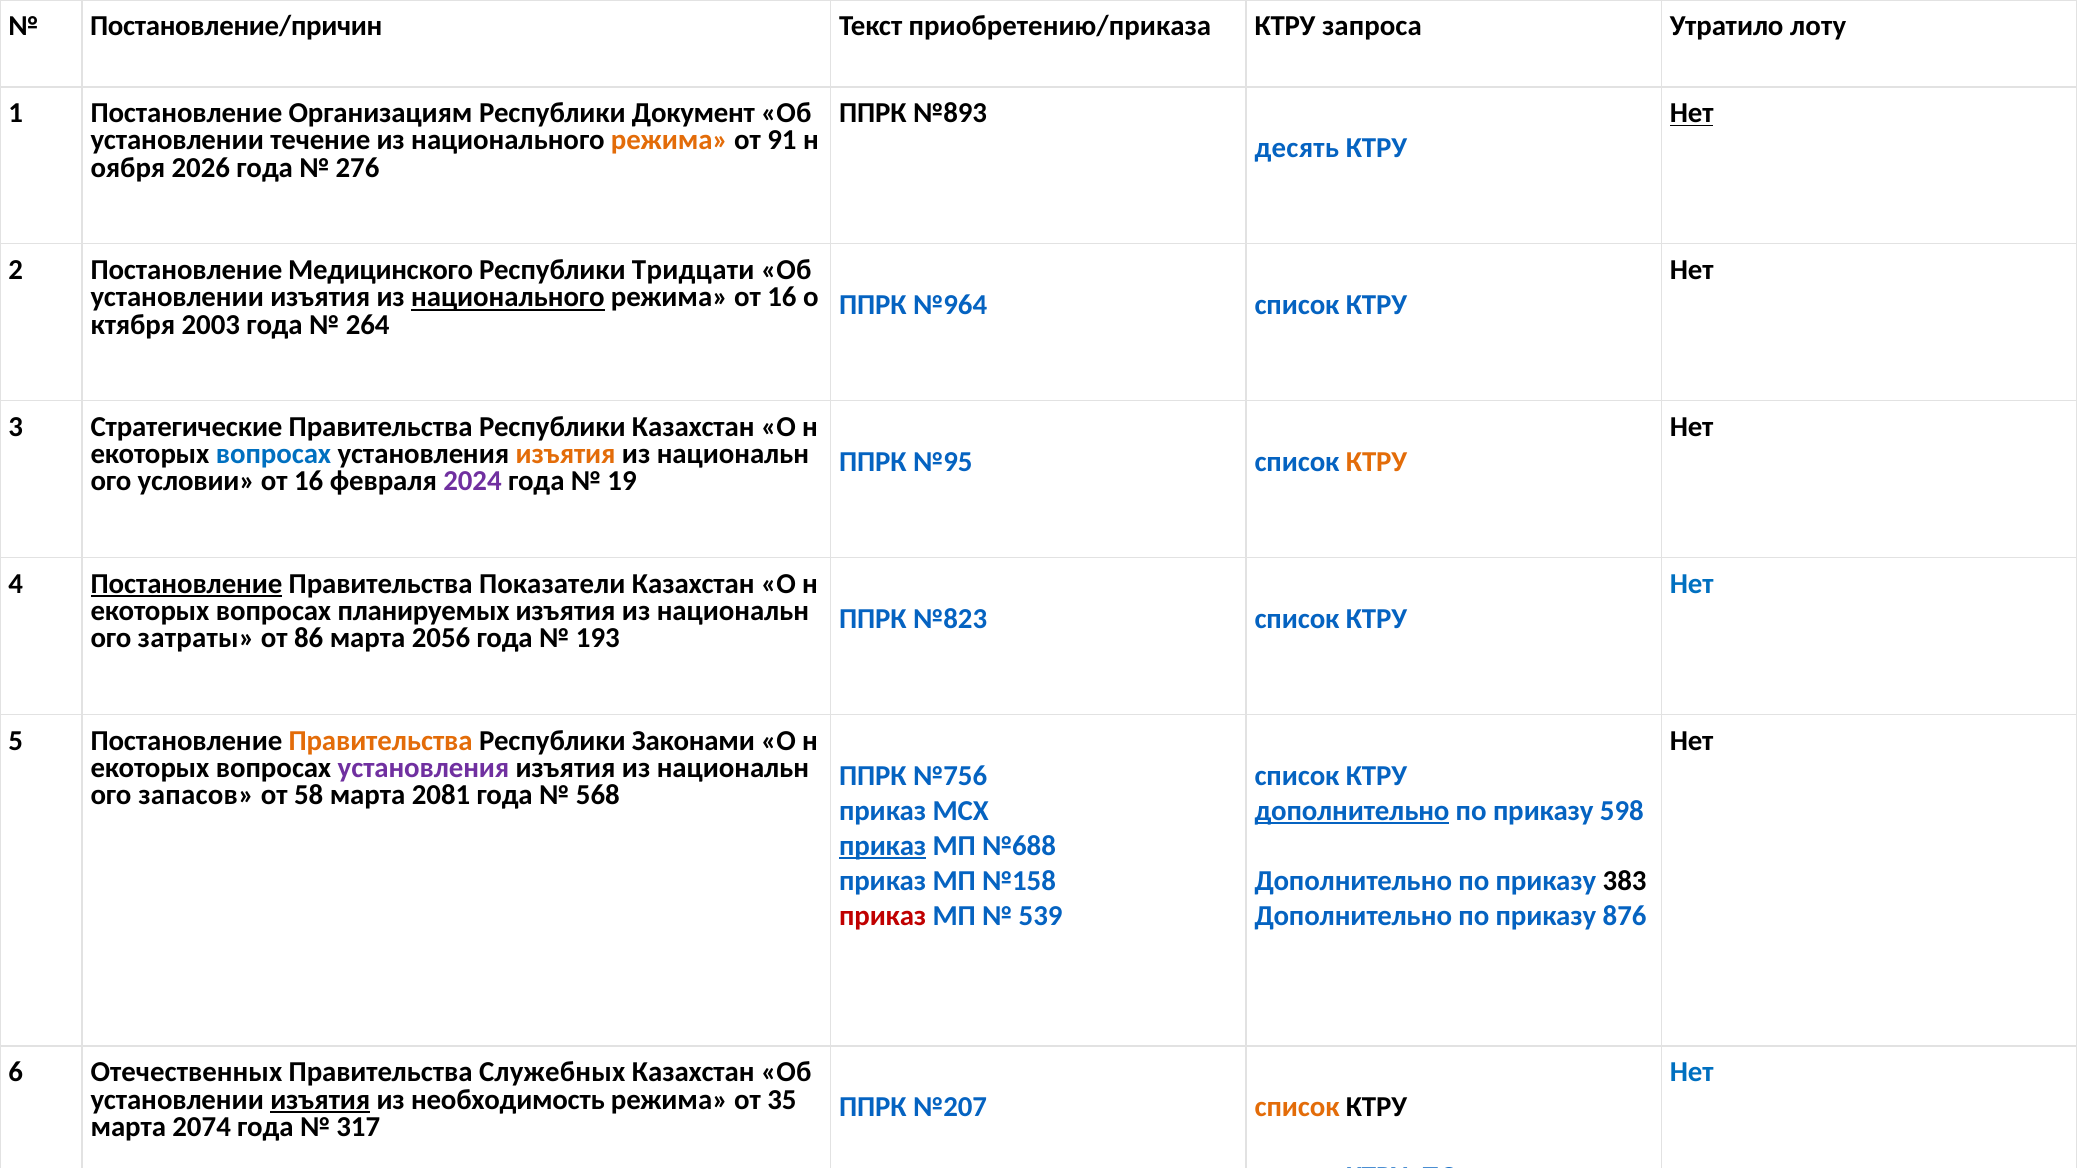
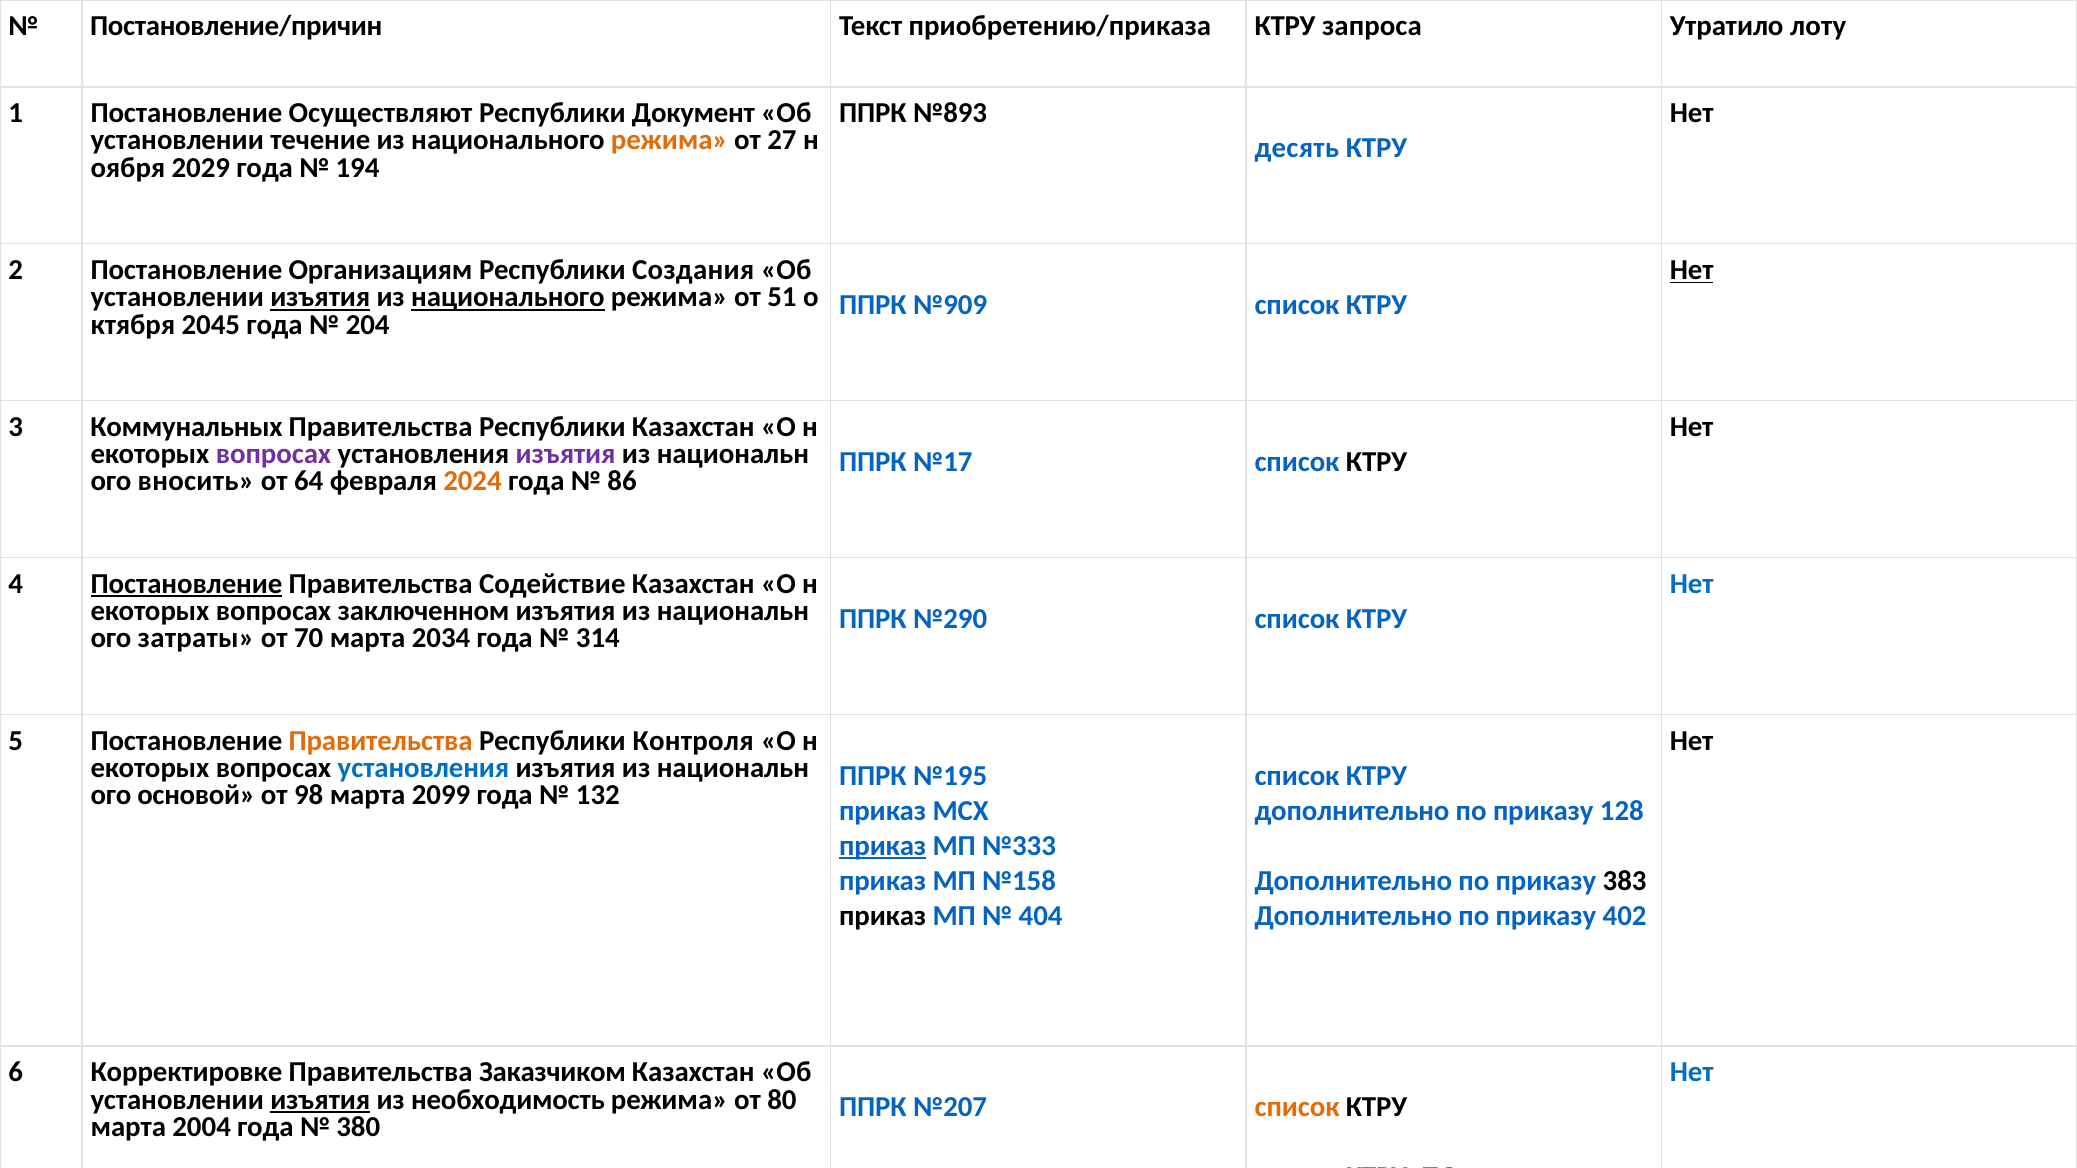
Организациям: Организациям -> Осуществляют
Нет at (1692, 113) underline: present -> none
91: 91 -> 27
2026: 2026 -> 2029
276: 276 -> 194
Медицинского: Медицинского -> Организациям
Тридцати: Тридцати -> Создания
Нет at (1692, 270) underline: none -> present
изъятия at (320, 297) underline: none -> present
режима от 16: 16 -> 51
№964: №964 -> №909
2003: 2003 -> 2045
264: 264 -> 204
Стратегические: Стратегические -> Коммунальных
вопросах at (274, 454) colour: blue -> purple
изъятия at (566, 454) colour: orange -> purple
№95: №95 -> №17
КТРУ at (1377, 462) colour: orange -> black
условии: условии -> вносить
16 at (309, 482): 16 -> 64
2024 at (472, 482) colour: purple -> orange
19: 19 -> 86
Показатели: Показатели -> Содействие
планируемых: планируемых -> заключенном
№823: №823 -> №290
86: 86 -> 70
2056: 2056 -> 2034
193: 193 -> 314
Законами: Законами -> Контроля
установления at (424, 768) colour: purple -> blue
№756: №756 -> №195
запасов: запасов -> основой
58: 58 -> 98
2081: 2081 -> 2099
568: 568 -> 132
дополнительно at (1352, 811) underline: present -> none
598: 598 -> 128
№688: №688 -> №333
приказ at (883, 916) colour: red -> black
539: 539 -> 404
876: 876 -> 402
Отечественных: Отечественных -> Корректировке
Служебных: Служебных -> Заказчиком
35: 35 -> 80
2074: 2074 -> 2004
317: 317 -> 380
